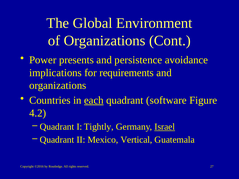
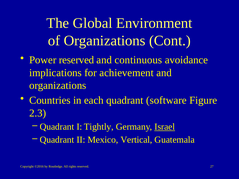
Power presents: presents -> reserved
persistence: persistence -> continuous
requirements: requirements -> achievement
each underline: present -> none
4.2: 4.2 -> 2.3
